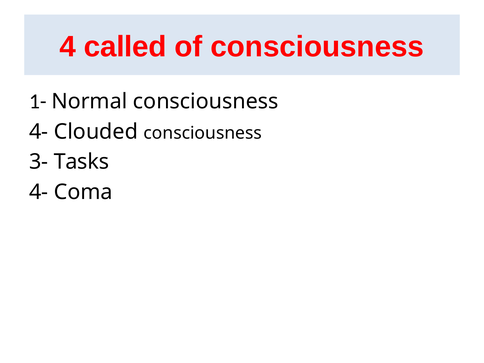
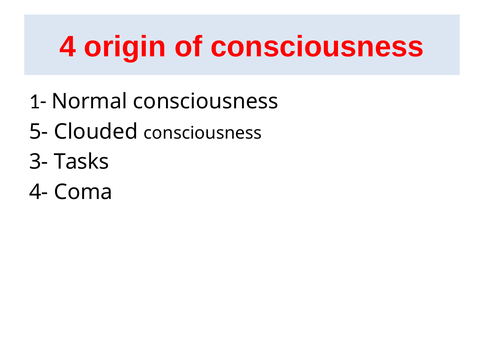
called: called -> origin
4- at (39, 132): 4- -> 5-
